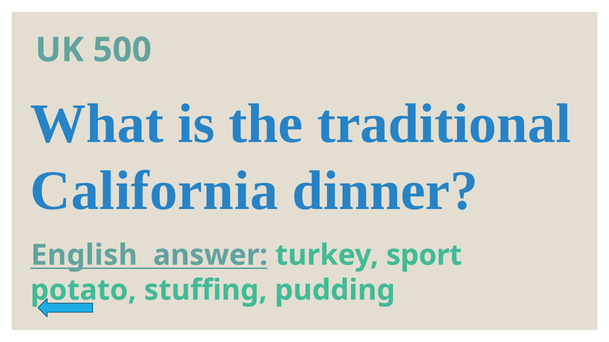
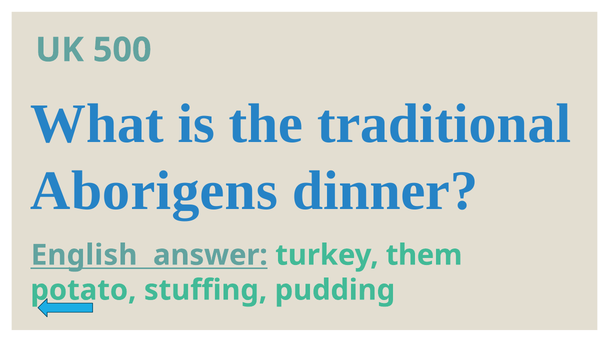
California: California -> Aborigens
sport: sport -> them
